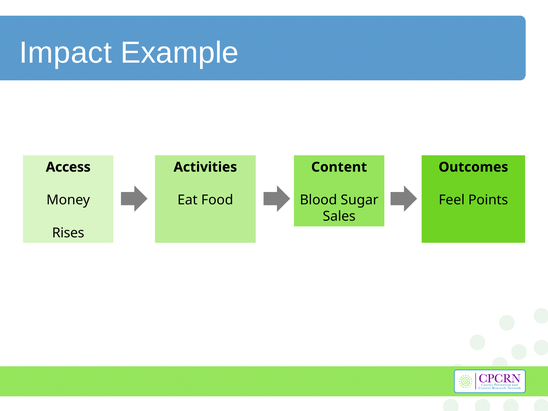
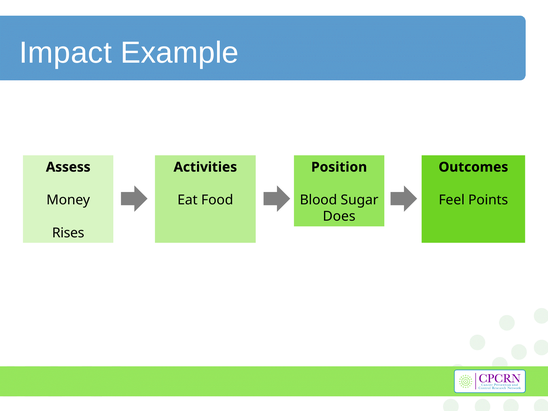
Access: Access -> Assess
Content: Content -> Position
Sales: Sales -> Does
